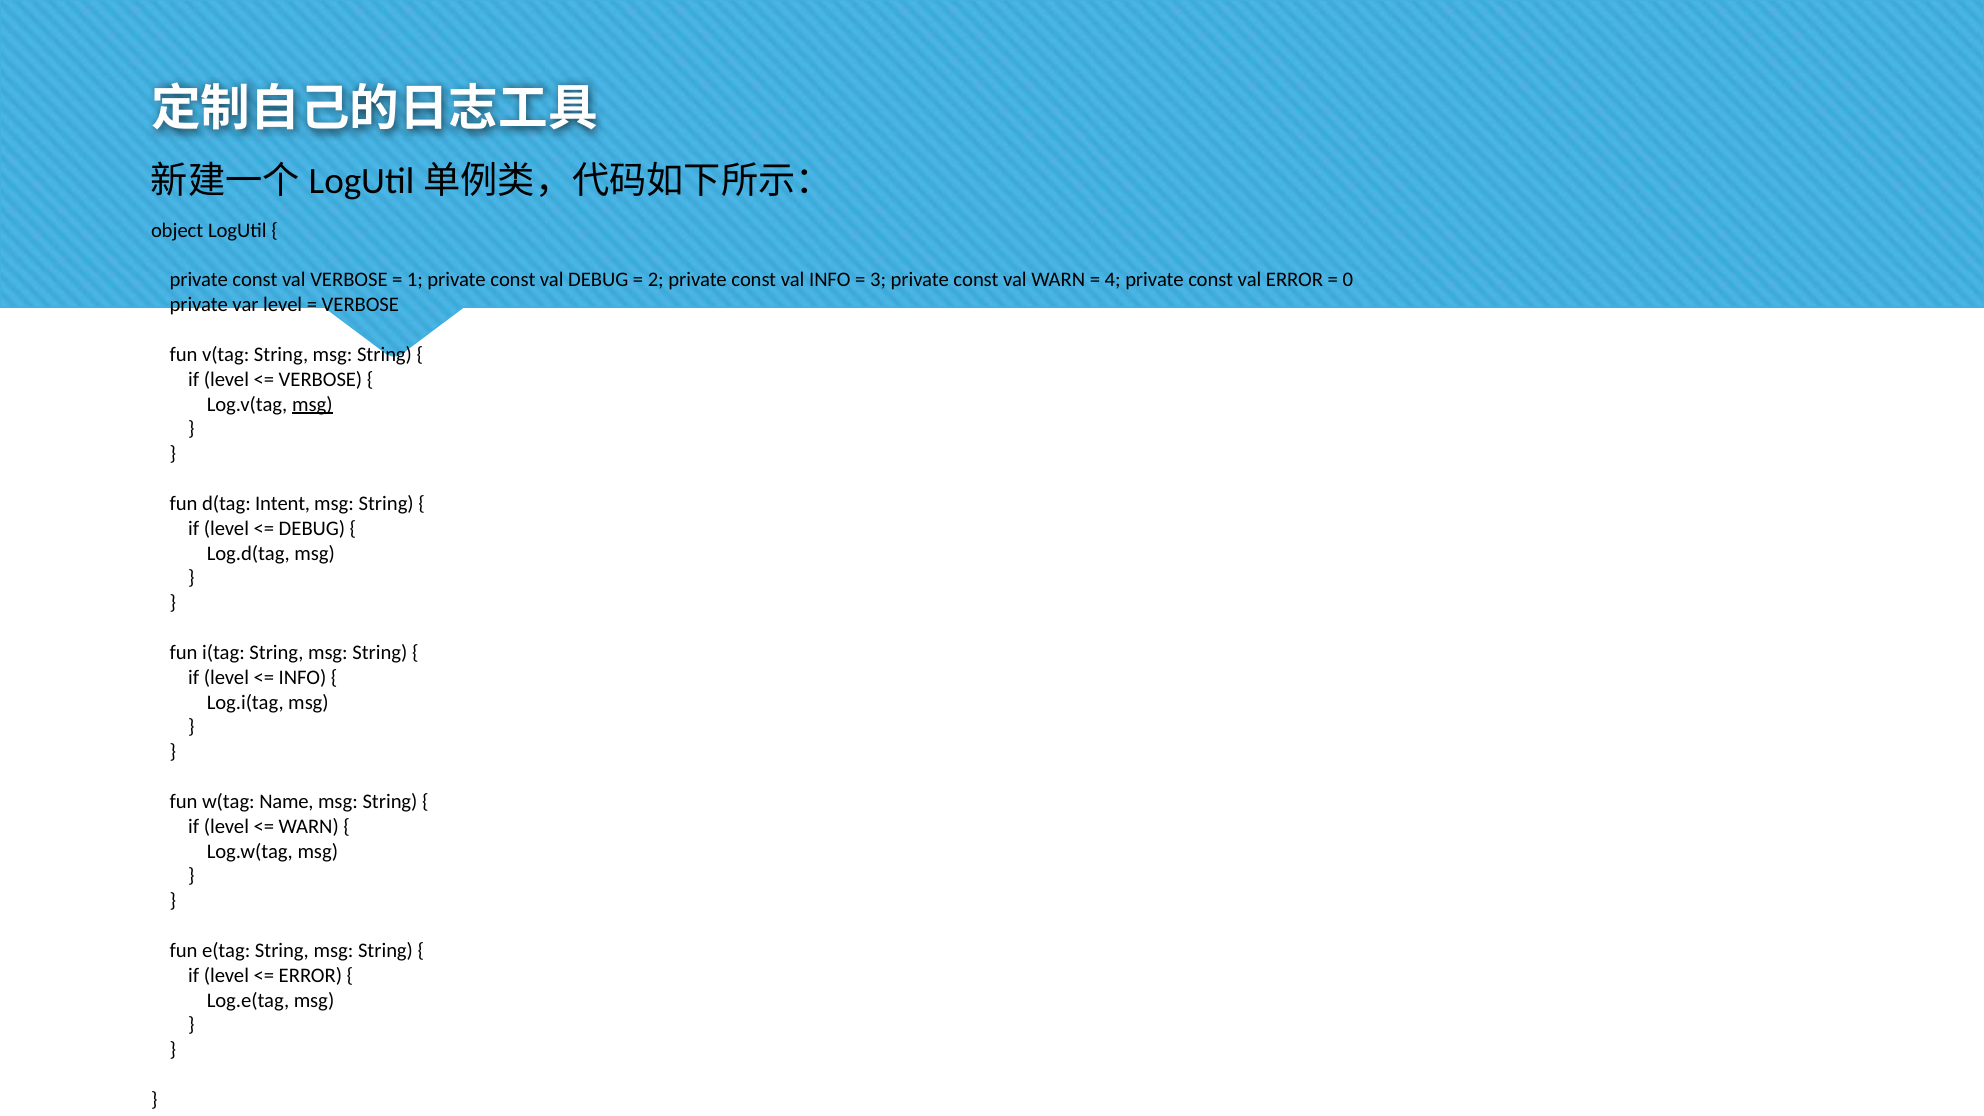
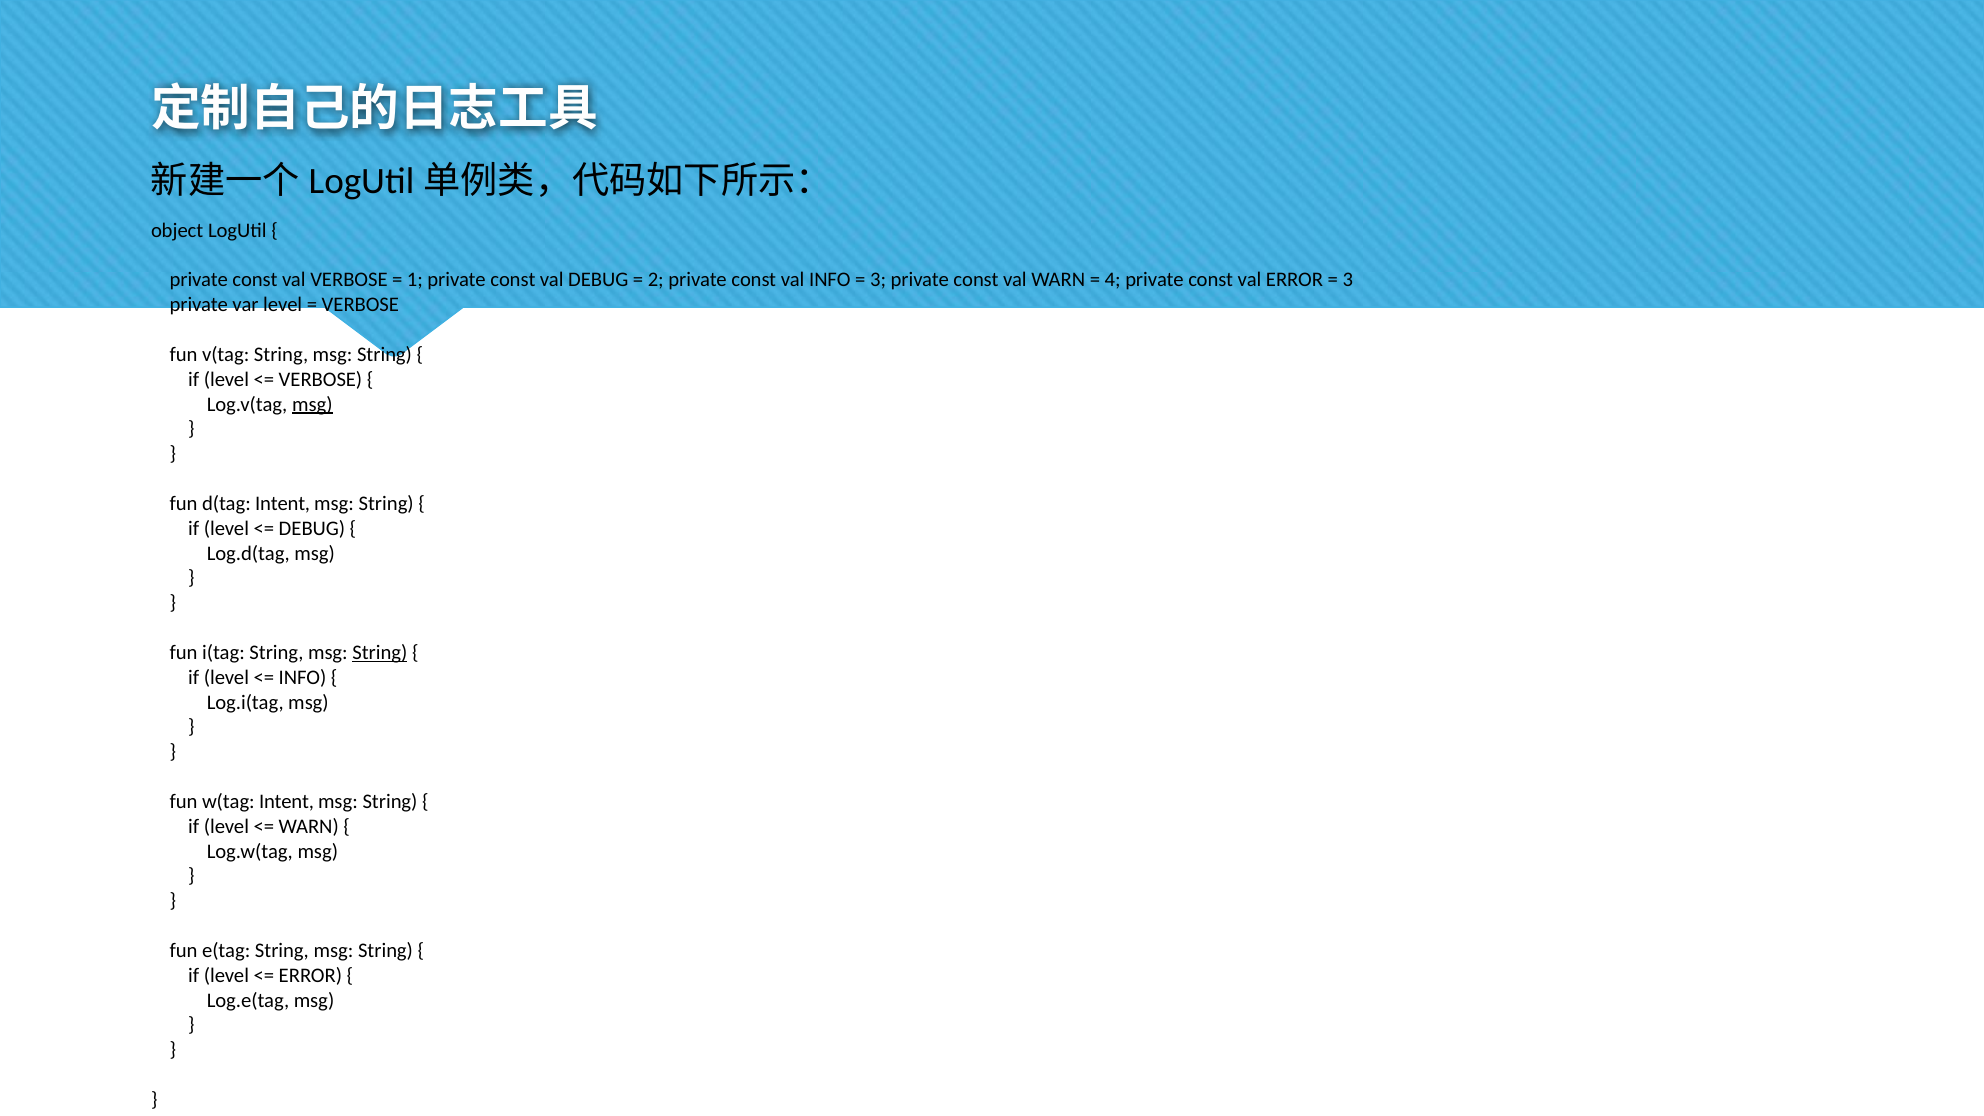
0 at (1348, 280): 0 -> 3
String at (380, 653) underline: none -> present
w(tag Name: Name -> Intent
